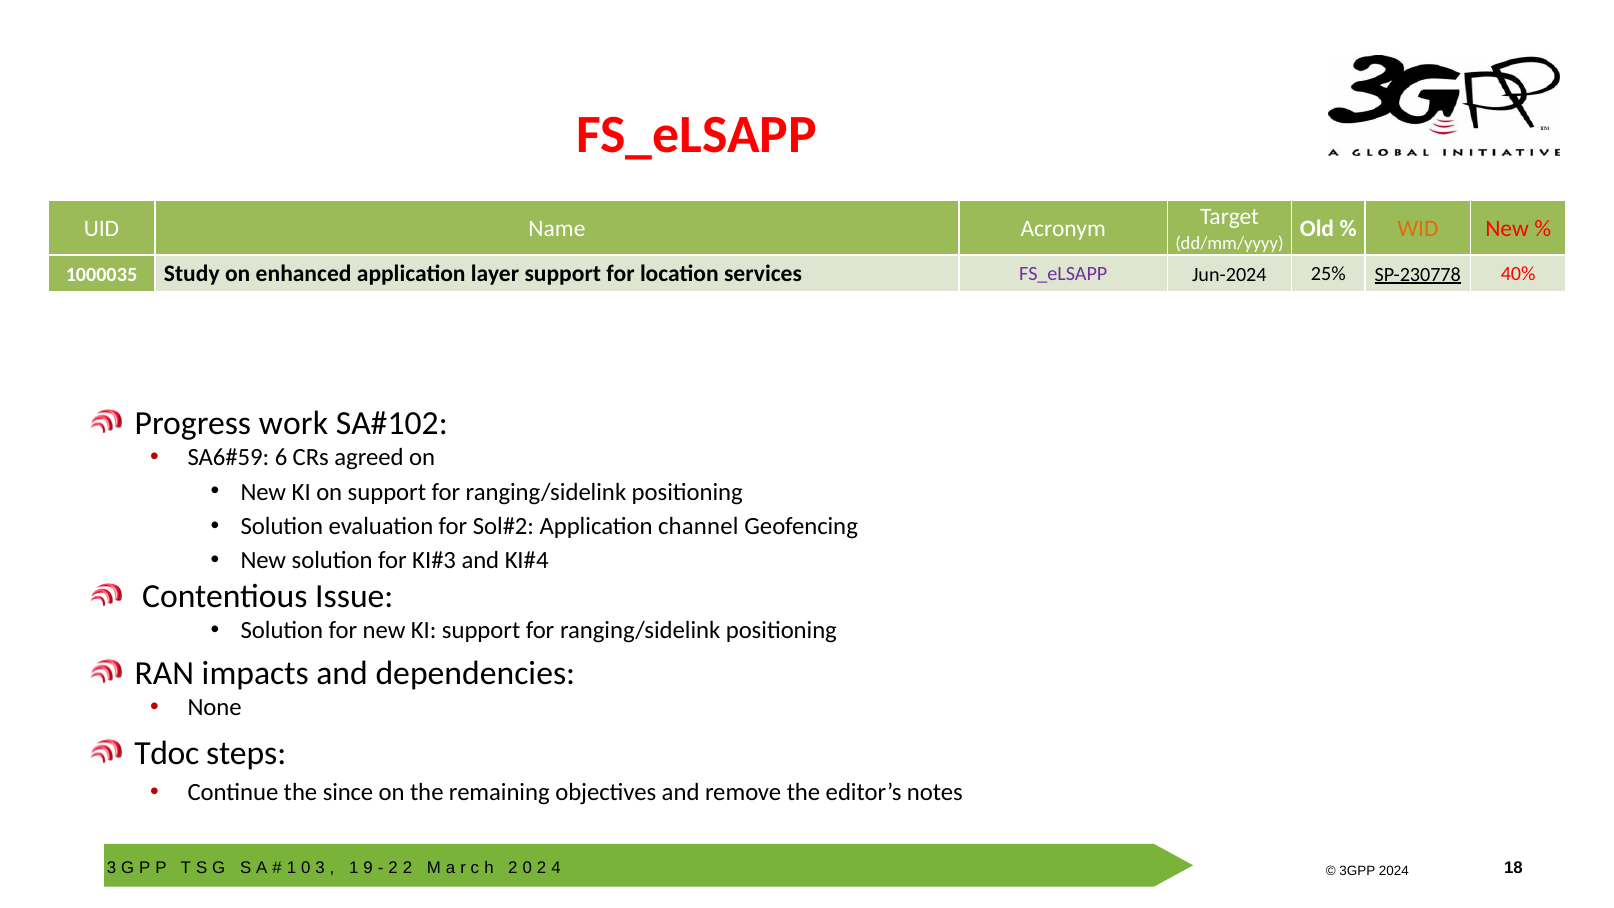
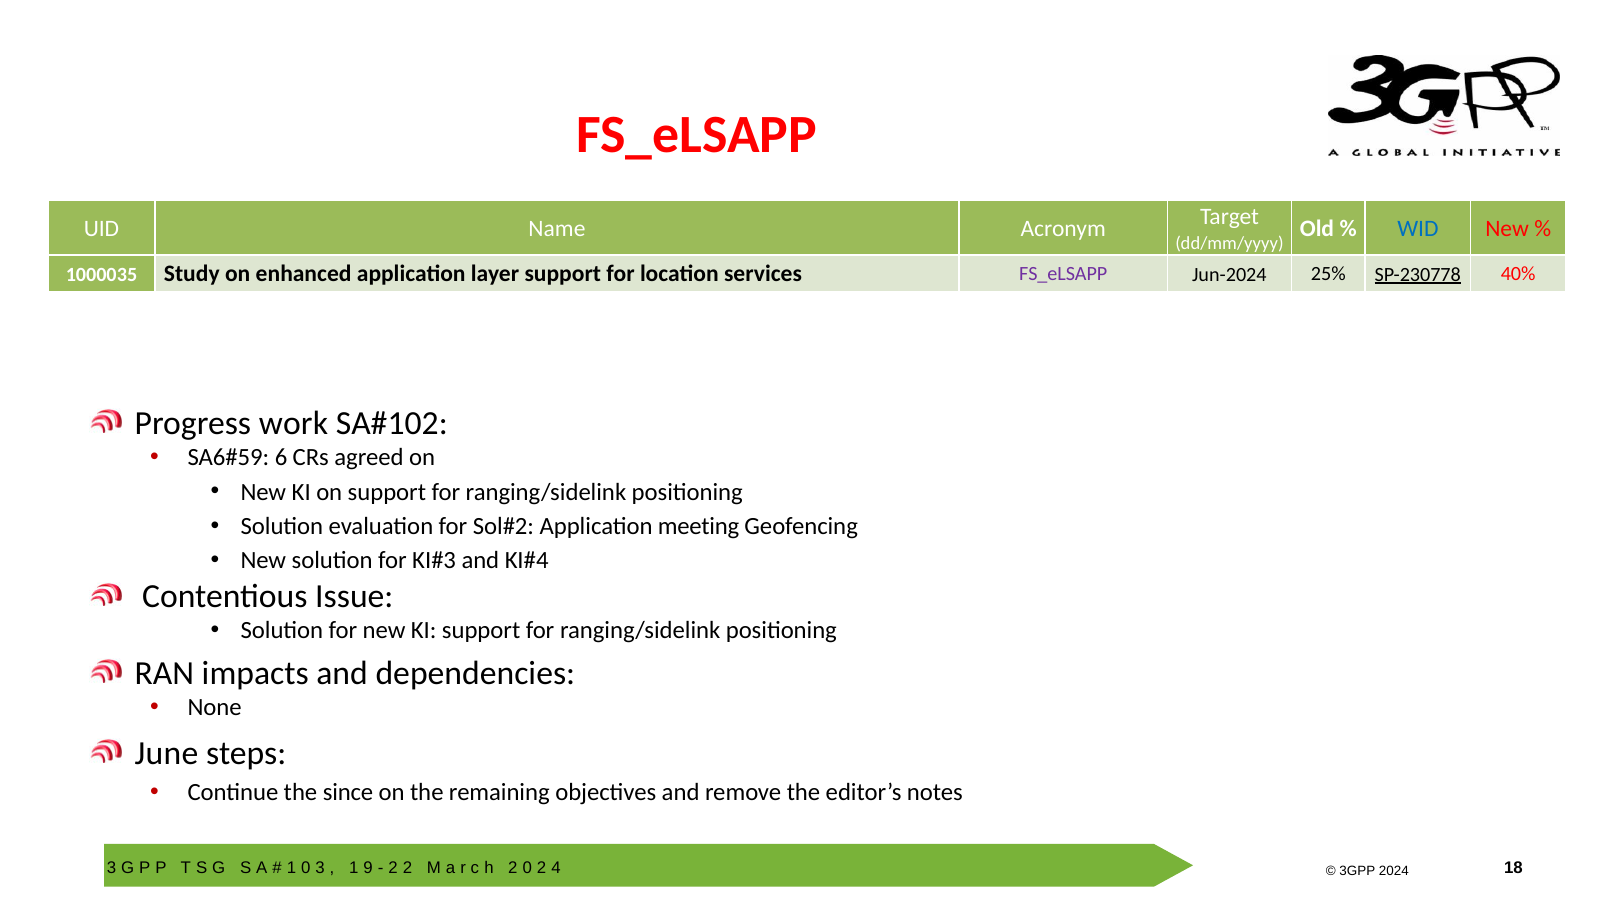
WID colour: orange -> blue
channel: channel -> meeting
Tdoc: Tdoc -> June
